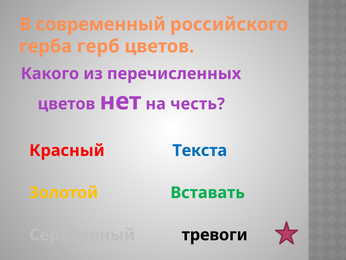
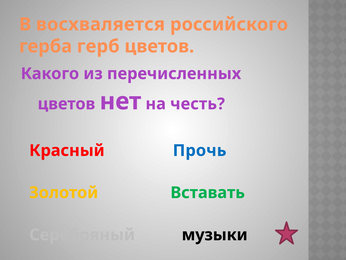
современный: современный -> восхваляется
Текста: Текста -> Прочь
тревоги: тревоги -> музыки
